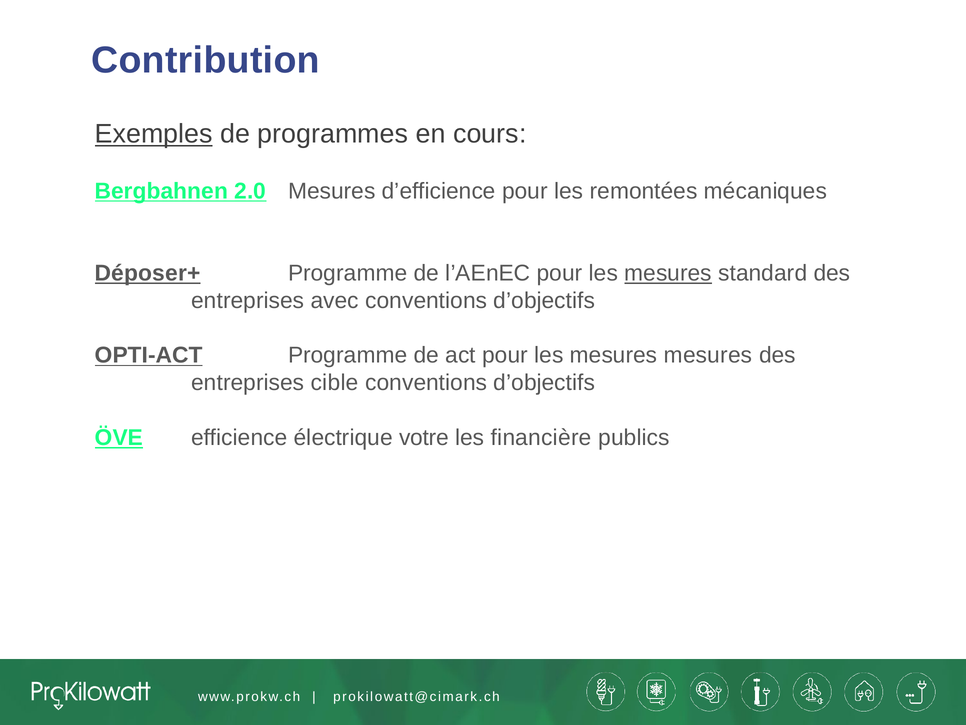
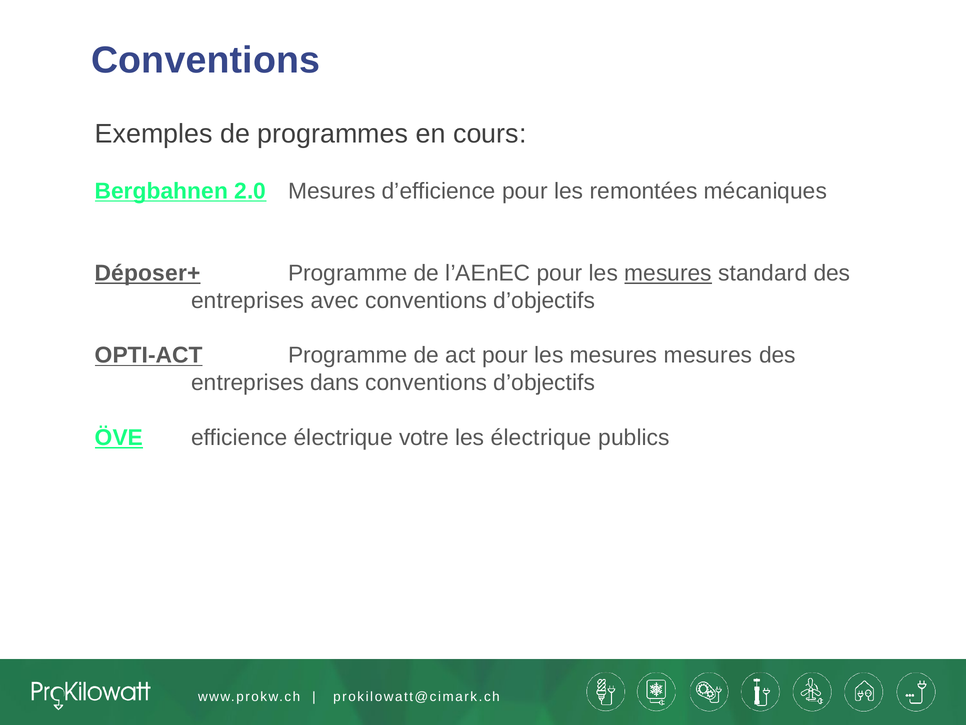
Contribution at (206, 60): Contribution -> Conventions
Exemples underline: present -> none
cible: cible -> dans
les financière: financière -> électrique
